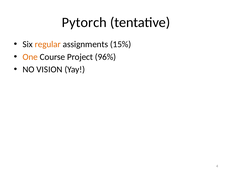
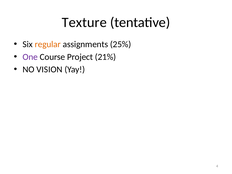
Pytorch: Pytorch -> Texture
15%: 15% -> 25%
One colour: orange -> purple
96%: 96% -> 21%
